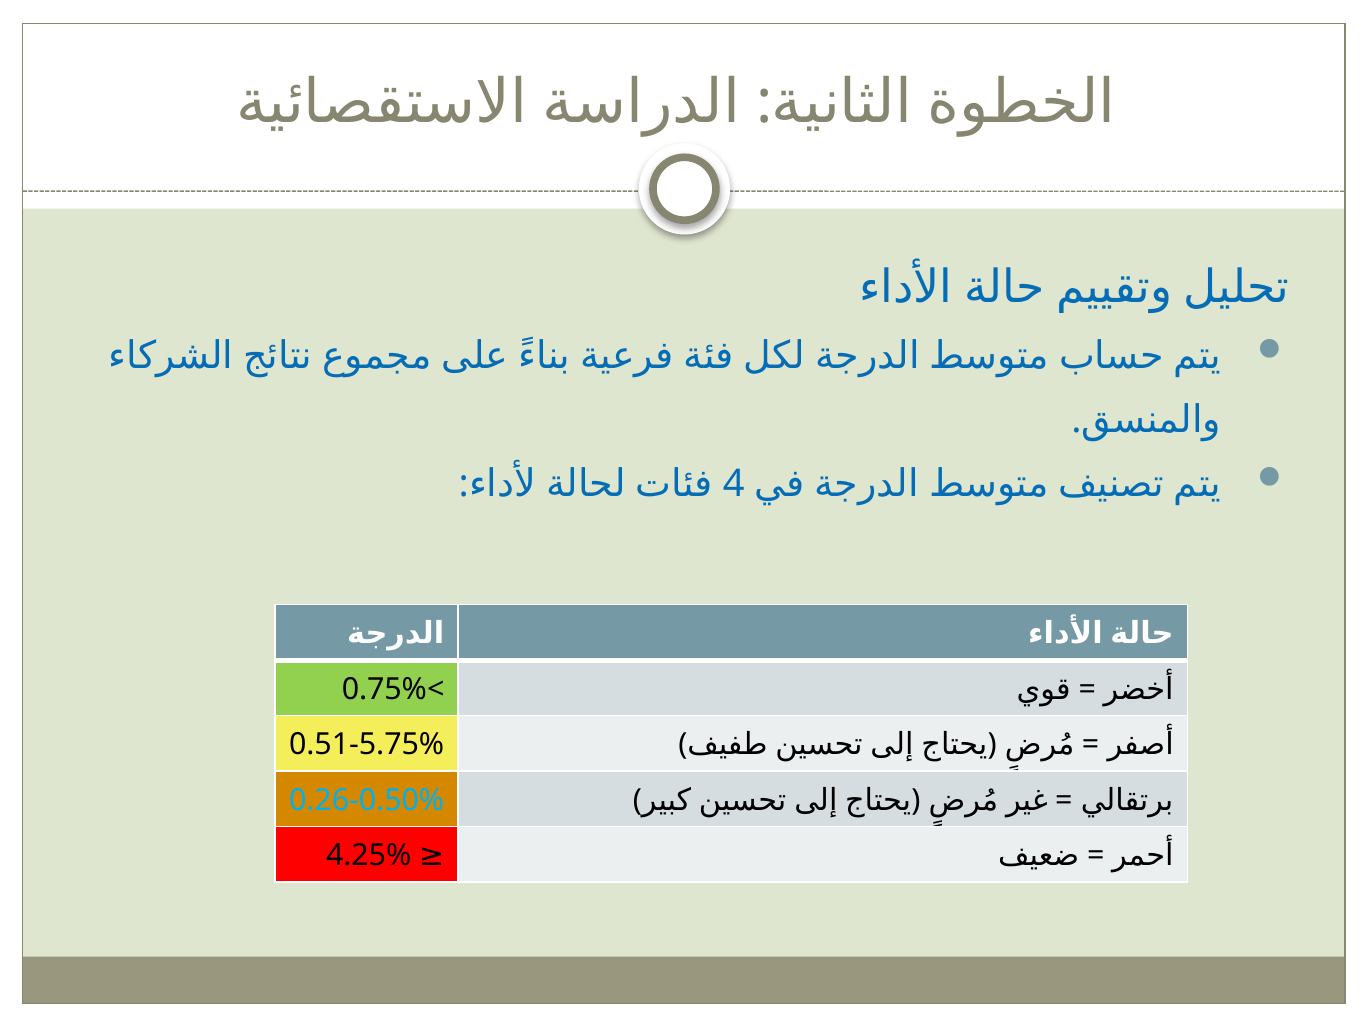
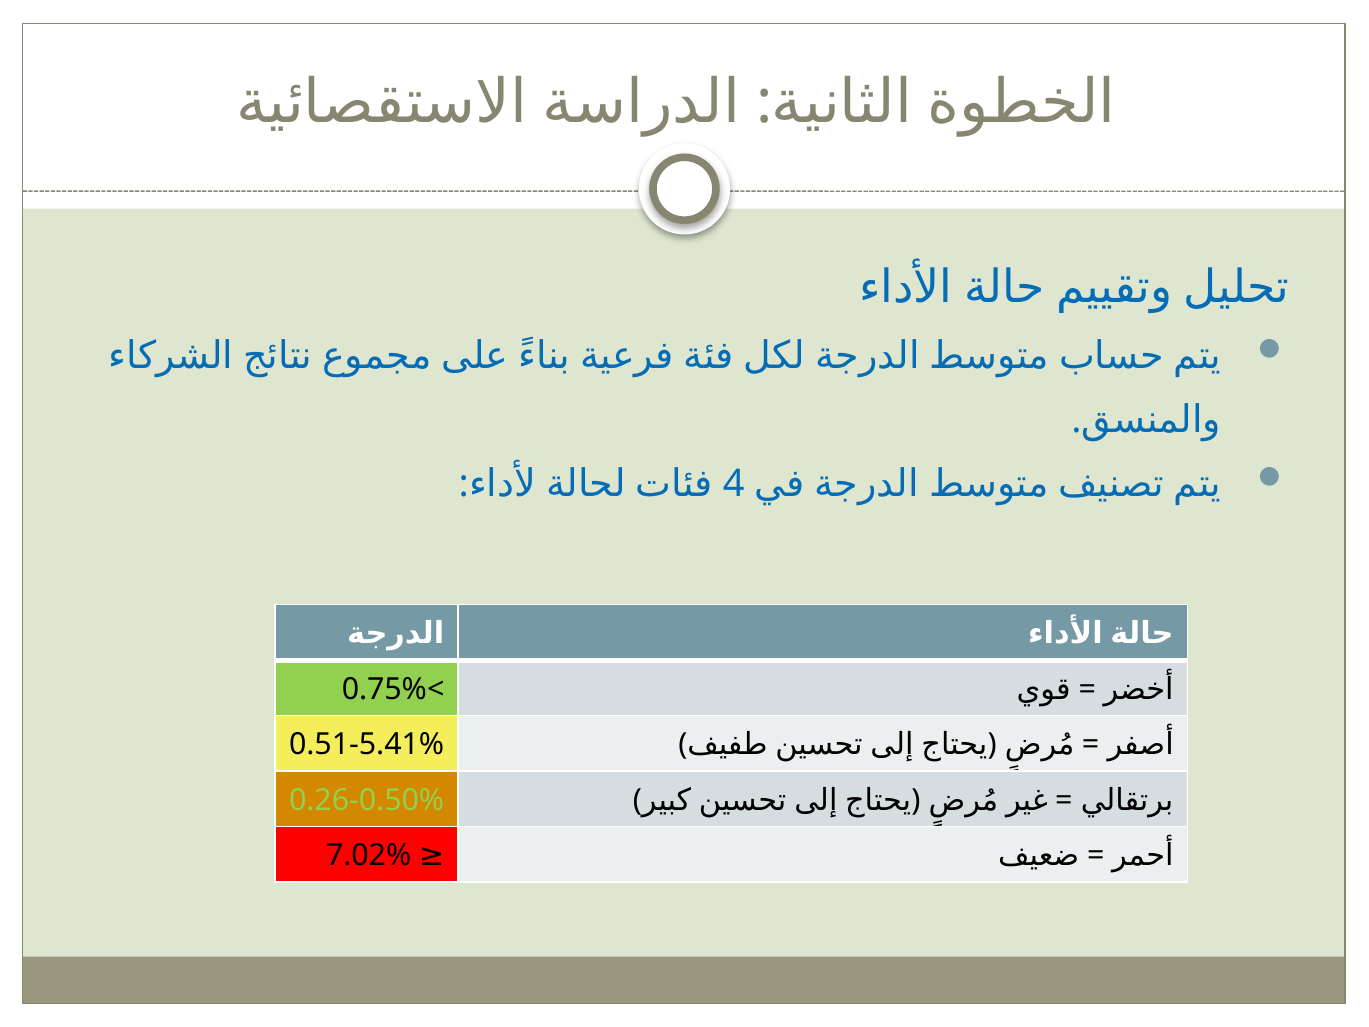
0.51-5.75%: 0.51-5.75% -> 0.51-5.41%
0.26-0.50% colour: light blue -> light green
4.25%: 4.25% -> 7.02%
